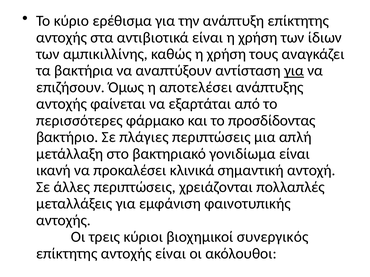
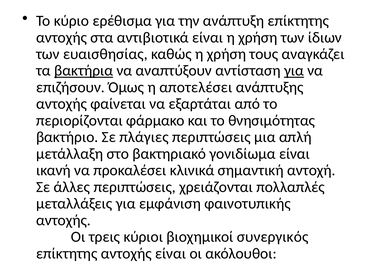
αμπικιλλίνης: αμπικιλλίνης -> ευαισθησίας
βακτήρια underline: none -> present
περισσότερες: περισσότερες -> περιορίζονται
προσδίδοντας: προσδίδοντας -> θνησιμότητας
